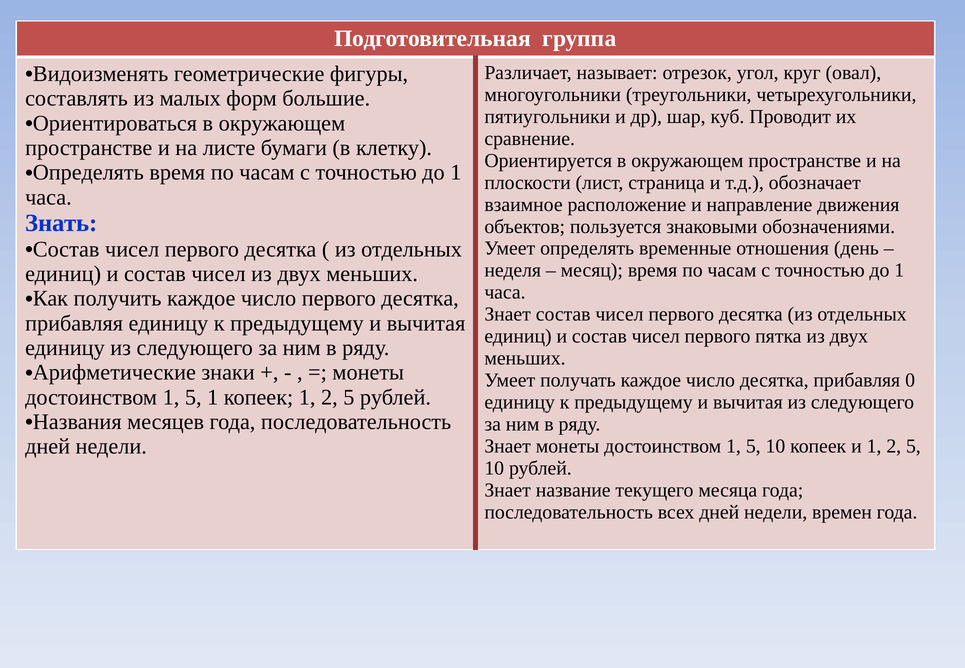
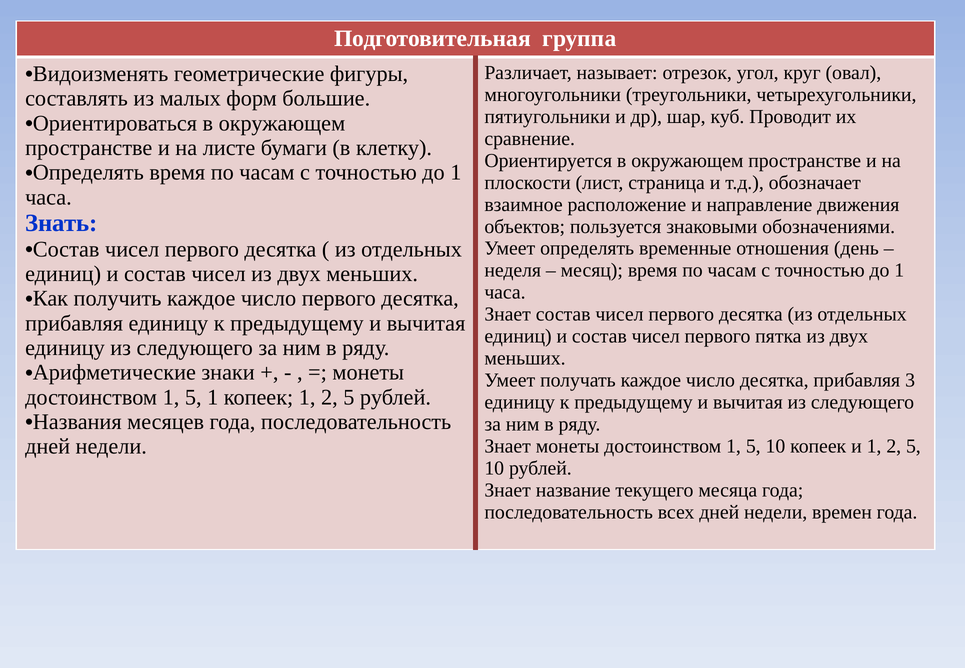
0: 0 -> 3
